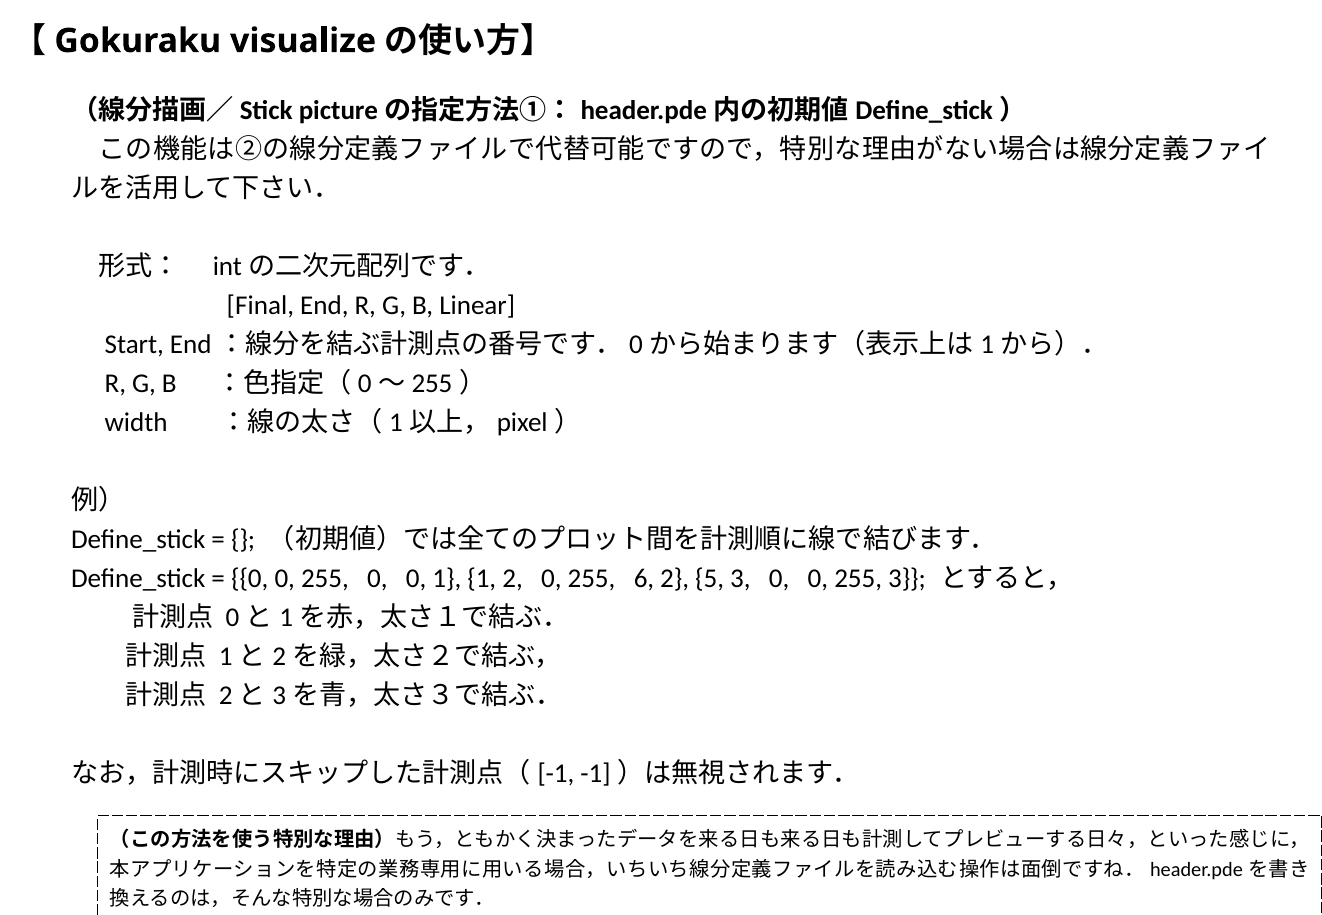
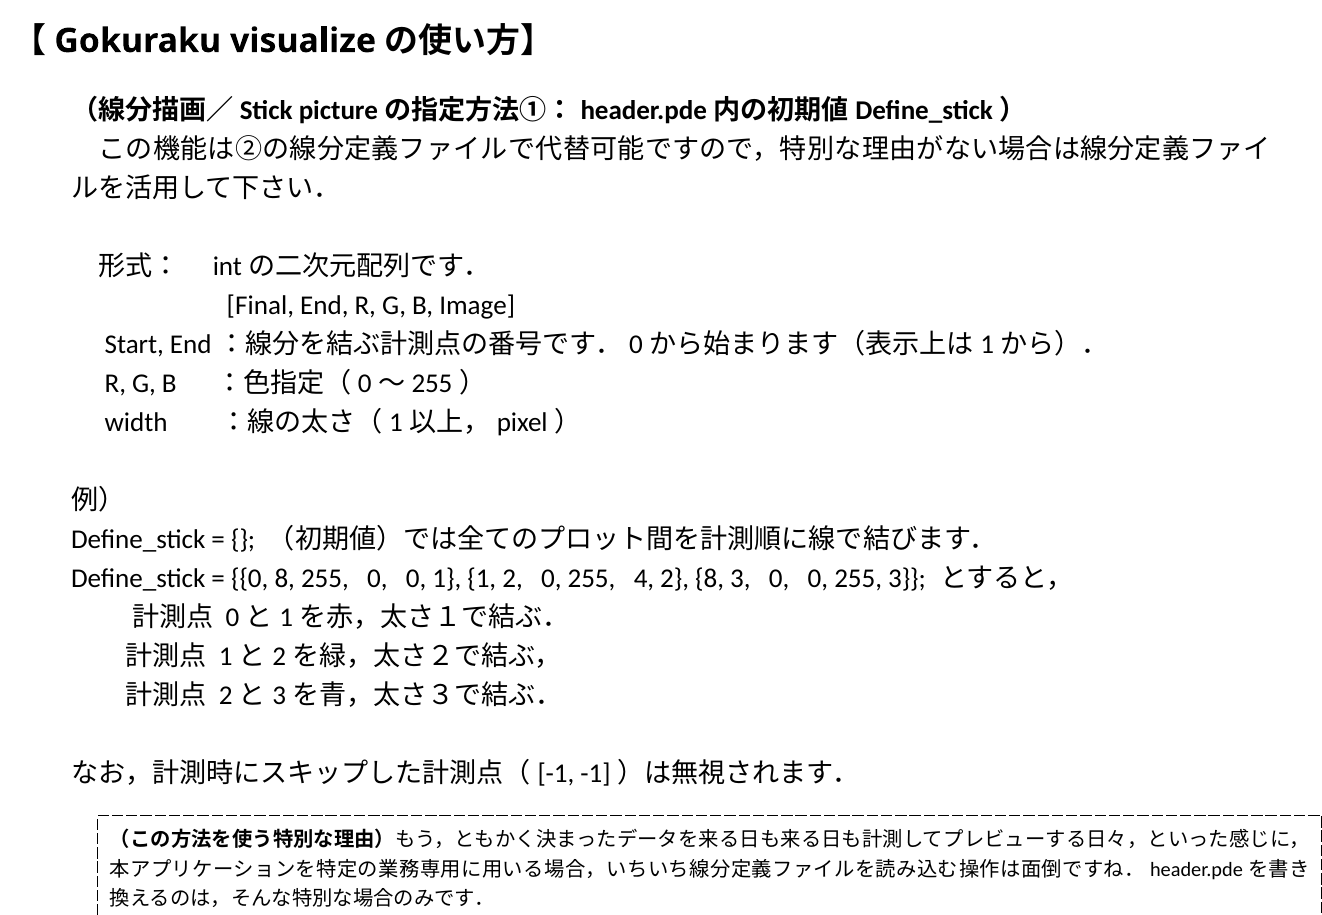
Linear: Linear -> Image
0 at (285, 579): 0 -> 8
6: 6 -> 4
2 5: 5 -> 8
